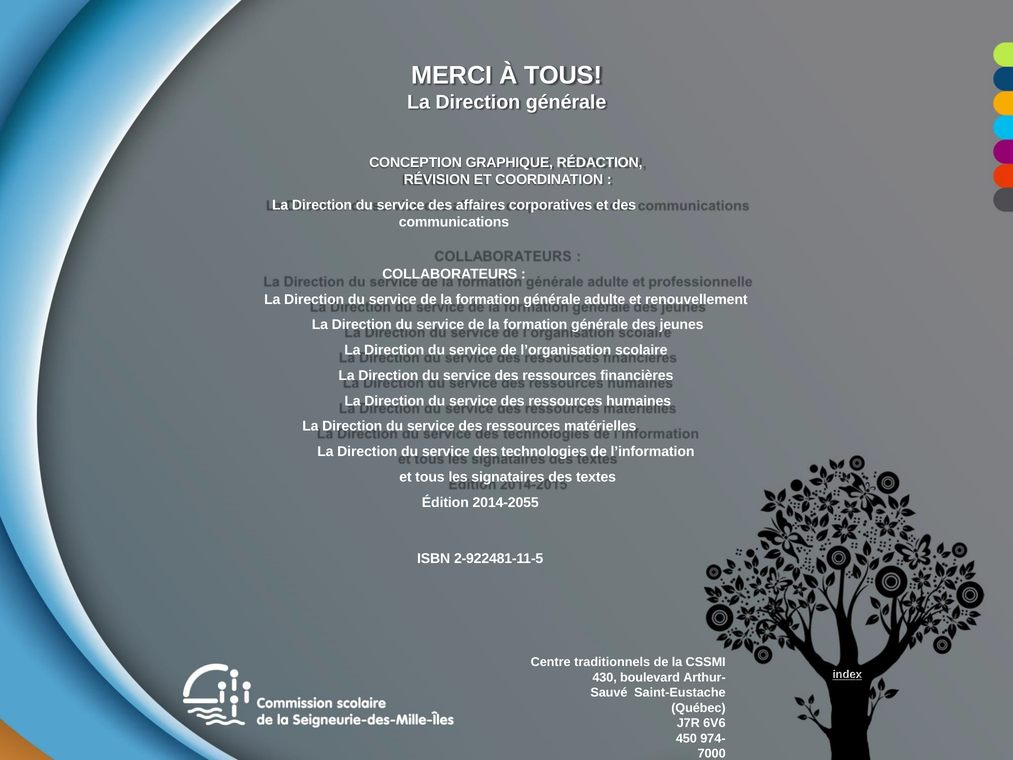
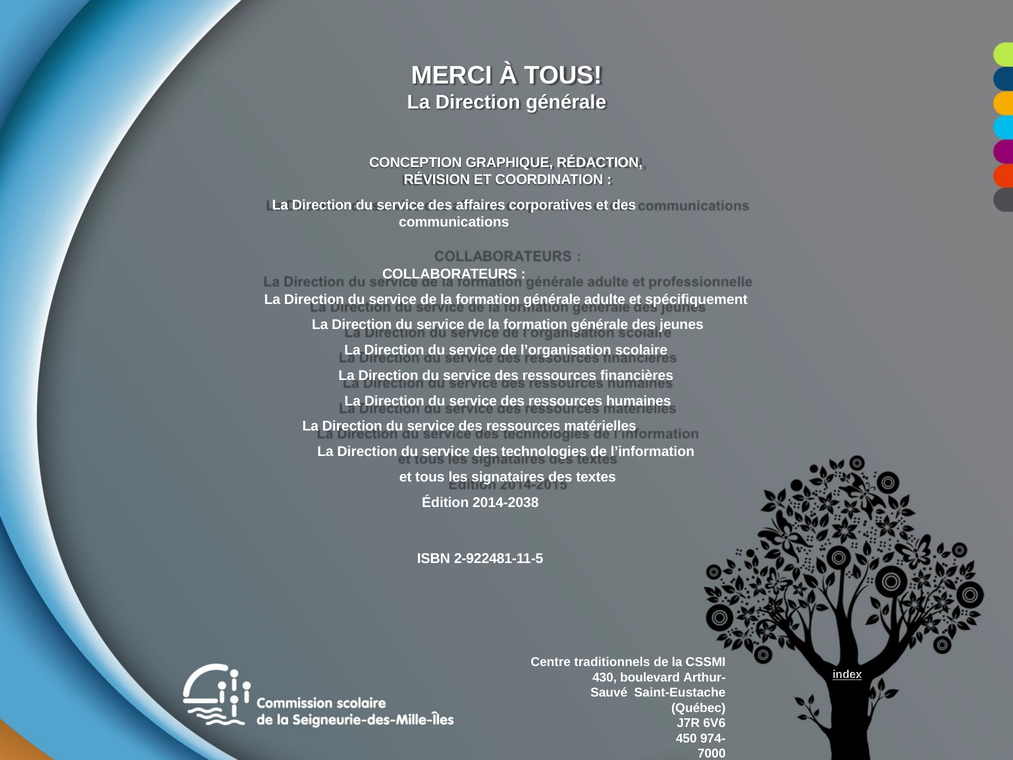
renouvellement: renouvellement -> spécifiquement
2014-2055: 2014-2055 -> 2014-2038
